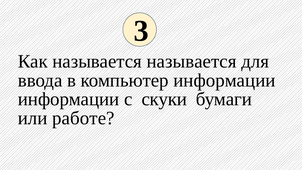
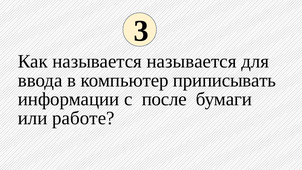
компьютер информации: информации -> приписывать
скуки: скуки -> после
